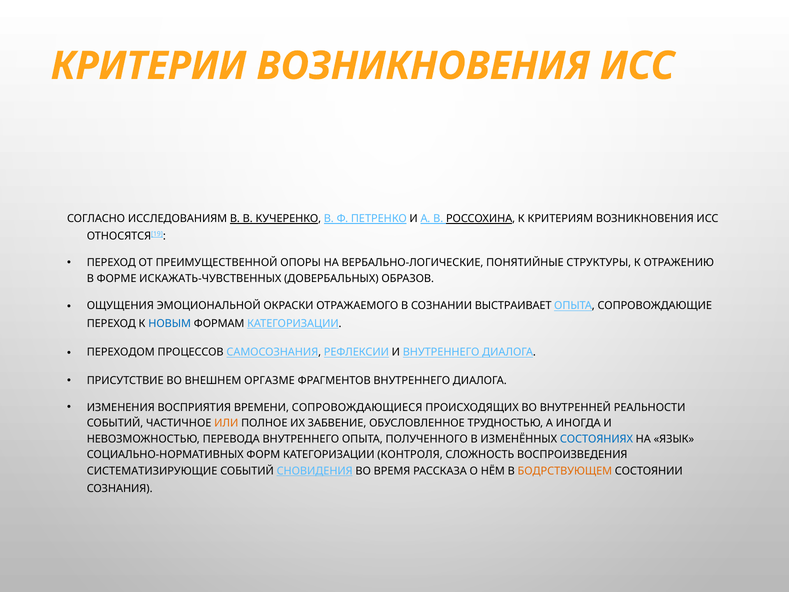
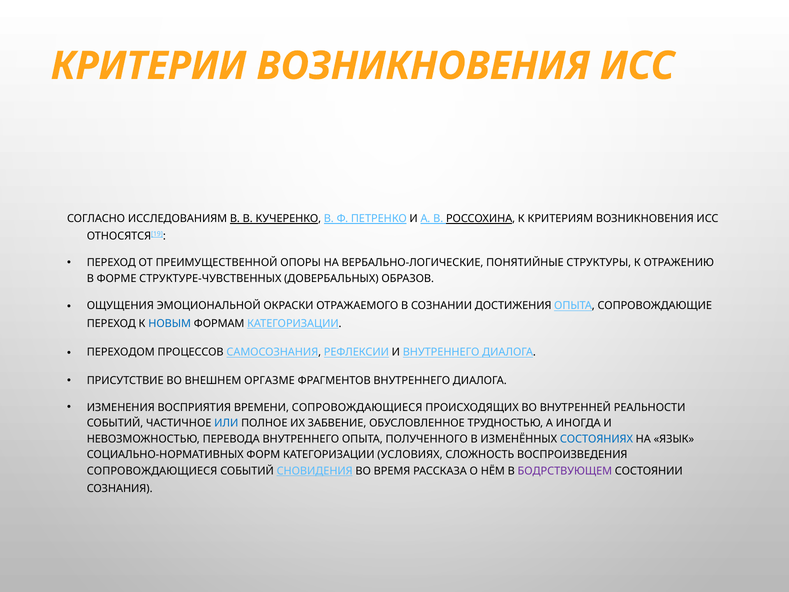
ИСКАЖАТЬ-ЧУВСТВЕННЫХ: ИСКАЖАТЬ-ЧУВСТВЕННЫХ -> СТРУКТУРЕ-ЧУВСТВЕННЫХ
ВЫСТРАИВАЕТ: ВЫСТРАИВАЕТ -> ДОСТИЖЕНИЯ
ИЛИ colour: orange -> blue
КОНТРОЛЯ: КОНТРОЛЯ -> УСЛОВИЯХ
СИСТЕМАТИЗИРУЮЩИЕ at (152, 471): СИСТЕМАТИЗИРУЮЩИЕ -> СОПРОВОЖДАЮЩИЕСЯ
БОДРСТВУЮЩЕМ colour: orange -> purple
